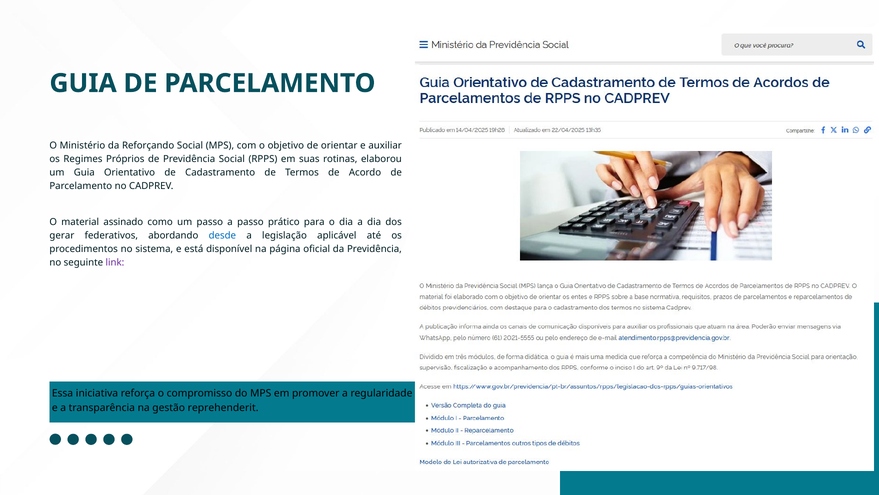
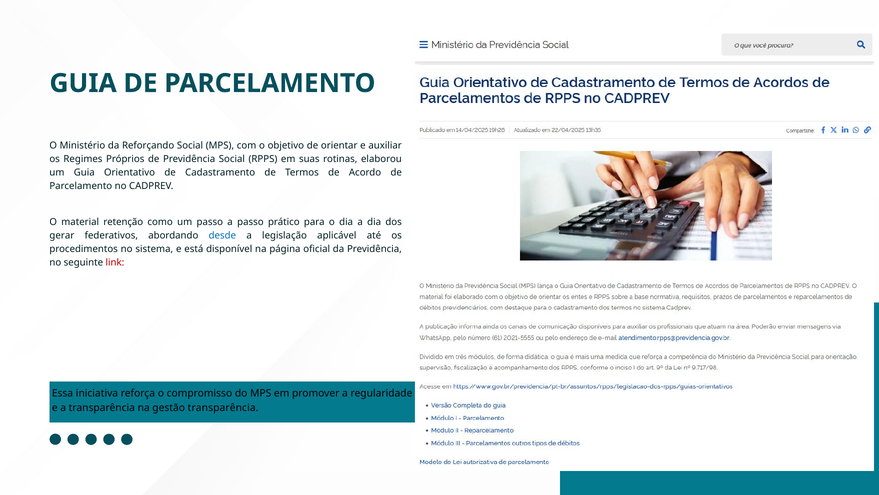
assinado: assinado -> retenção
link colour: purple -> red
gestão reprehenderit: reprehenderit -> transparência
